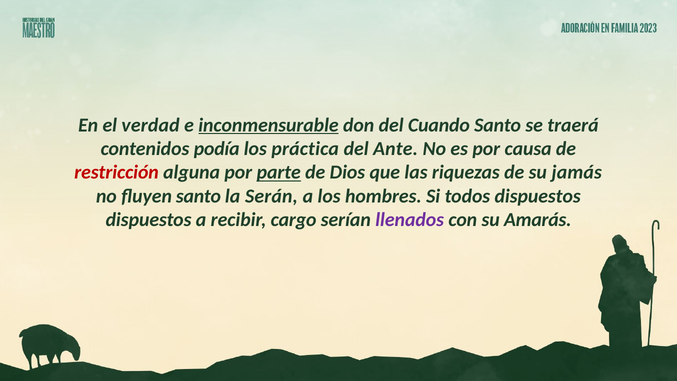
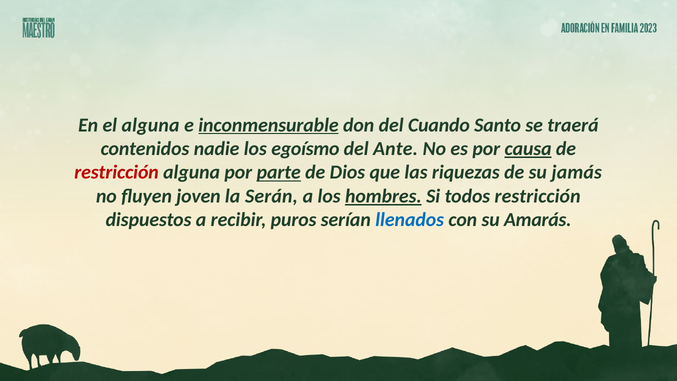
el verdad: verdad -> alguna
podía: podía -> nadie
práctica: práctica -> egoísmo
causa underline: none -> present
fluyen santo: santo -> joven
hombres underline: none -> present
todos dispuestos: dispuestos -> restricción
cargo: cargo -> puros
llenados colour: purple -> blue
